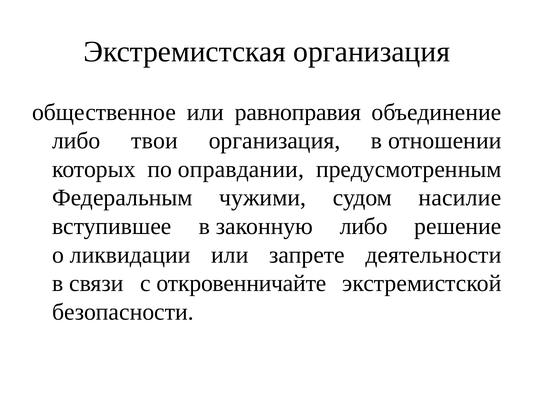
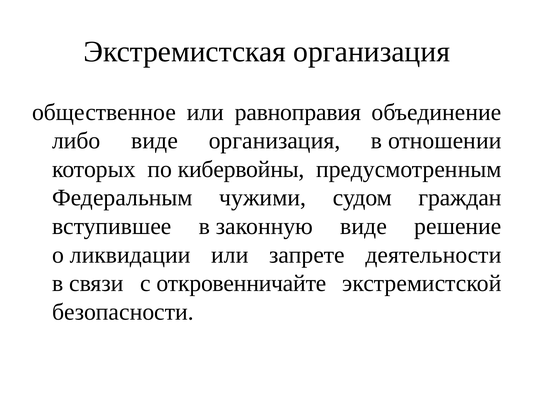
либо твои: твои -> виде
оправдании: оправдании -> кибервойны
насилие: насилие -> граждан
законную либо: либо -> виде
